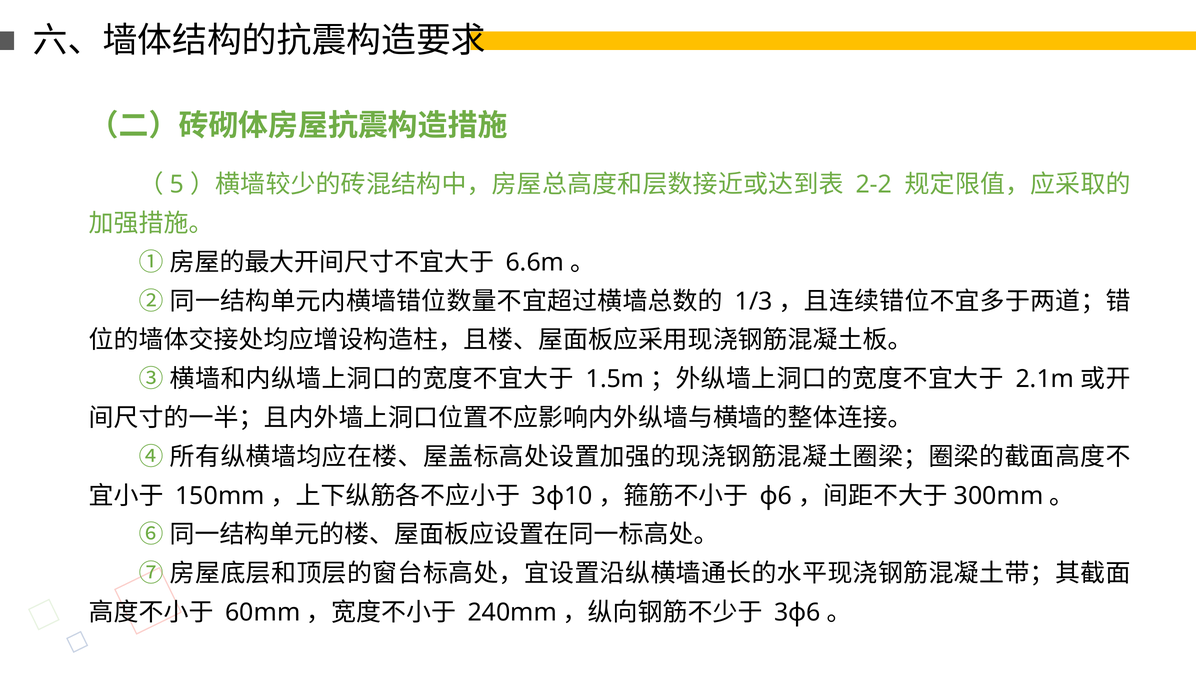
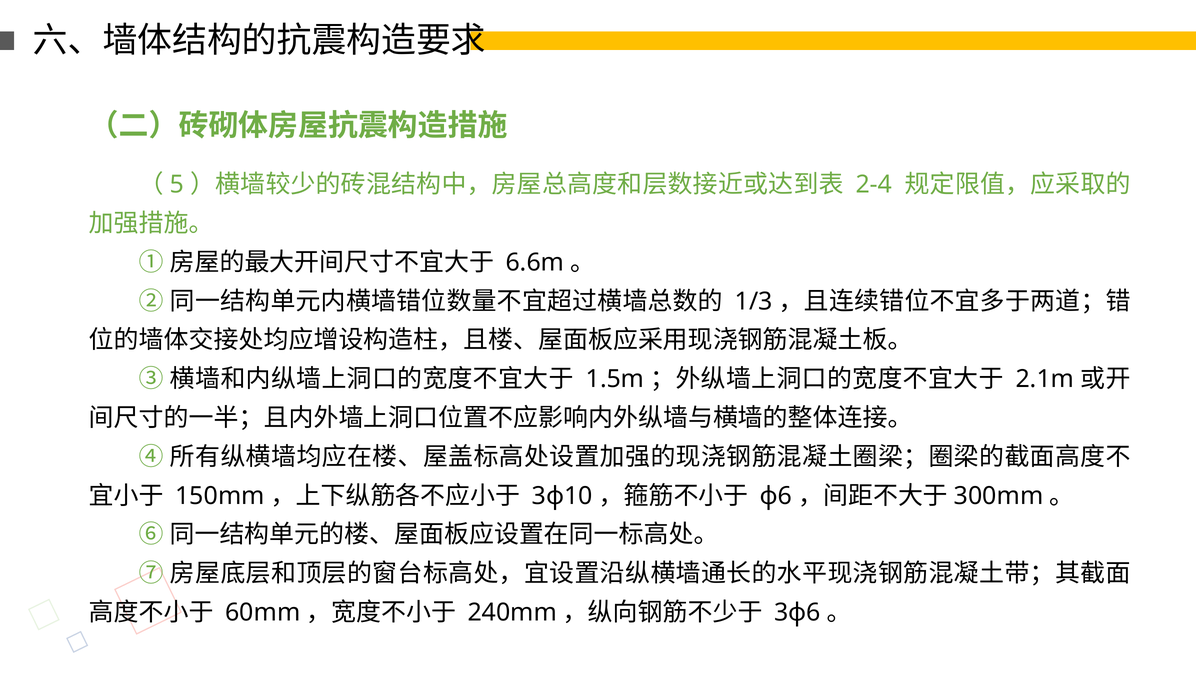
2-2: 2-2 -> 2-4
